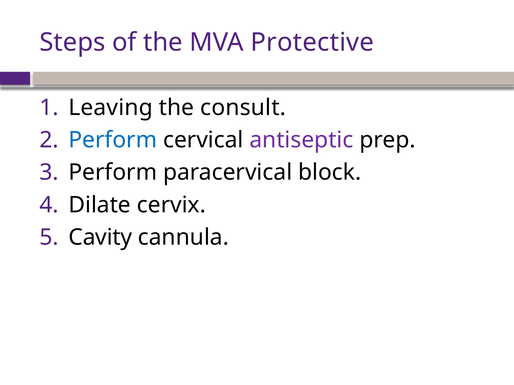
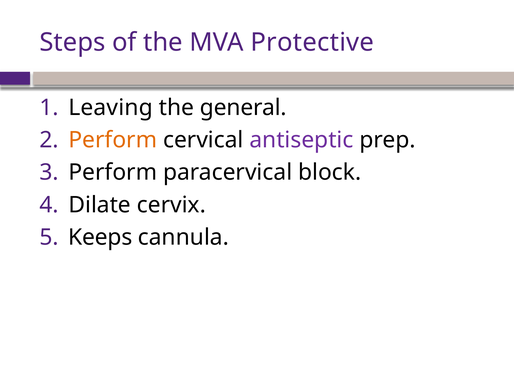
consult: consult -> general
Perform at (113, 140) colour: blue -> orange
Cavity: Cavity -> Keeps
